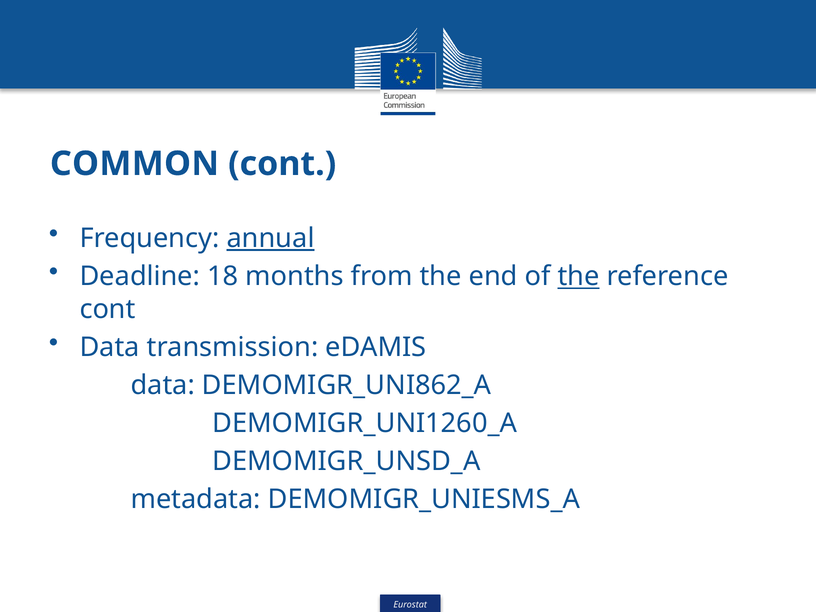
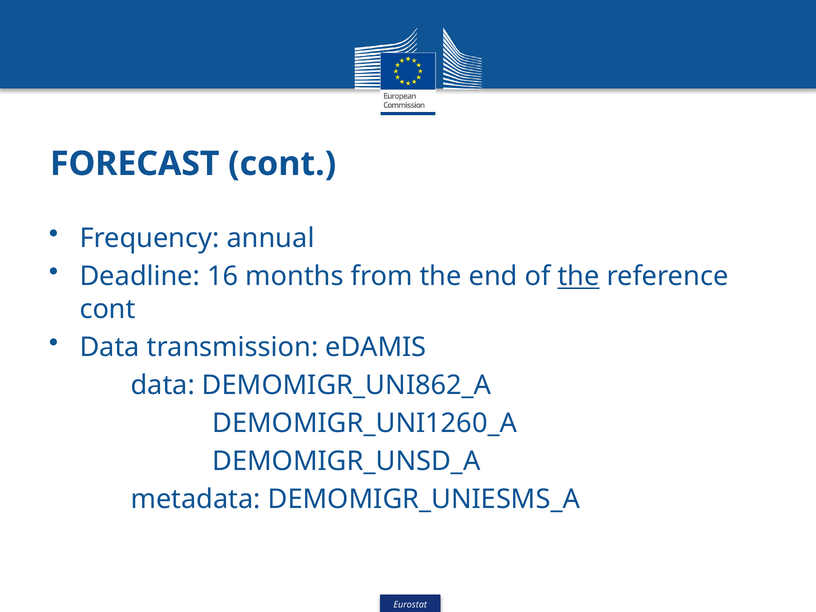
COMMON: COMMON -> FORECAST
annual underline: present -> none
18: 18 -> 16
